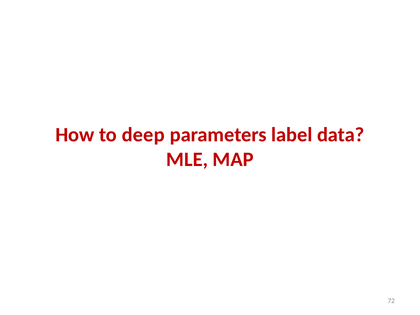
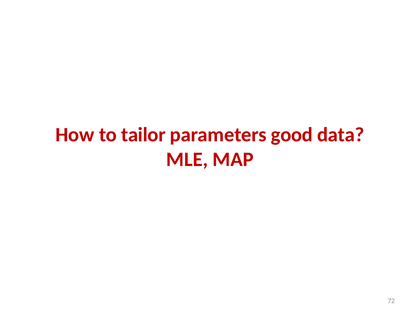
deep: deep -> tailor
label: label -> good
